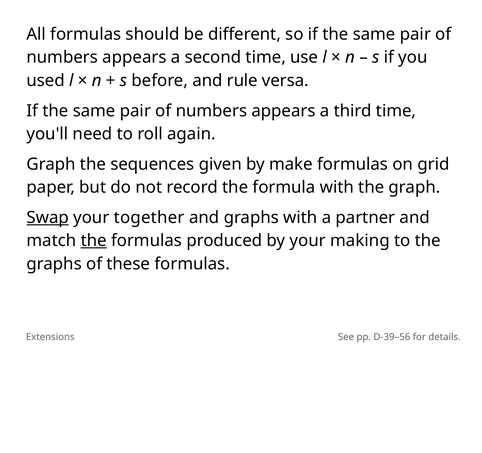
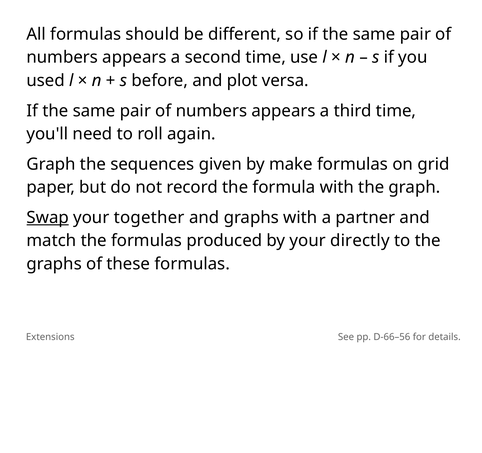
rule: rule -> plot
the at (94, 241) underline: present -> none
making: making -> directly
D-39–56: D-39–56 -> D-66–56
